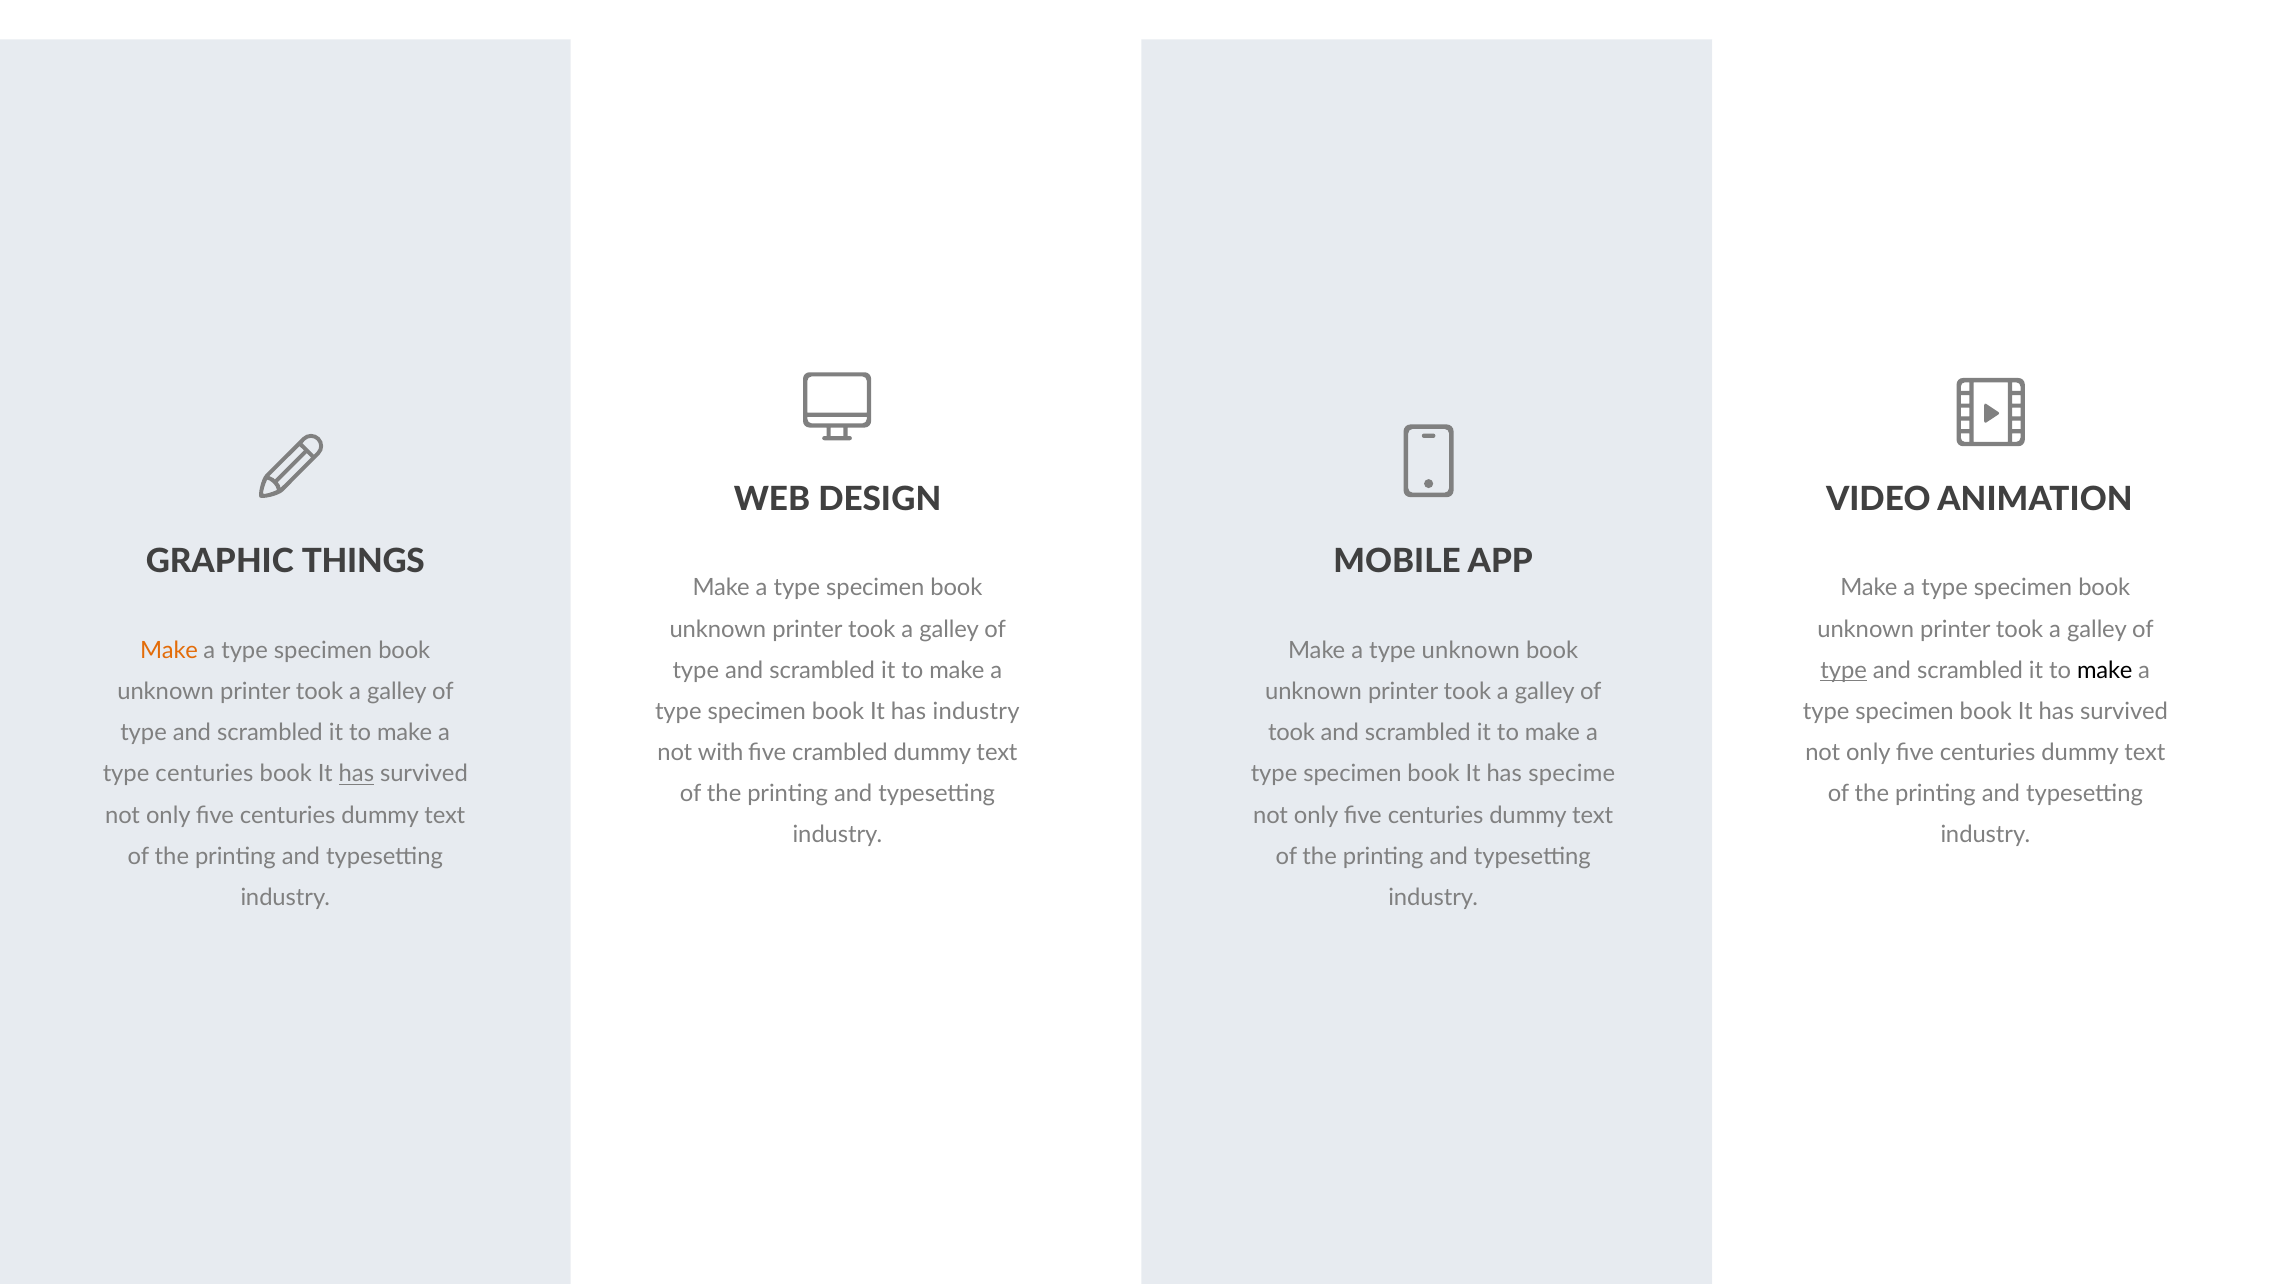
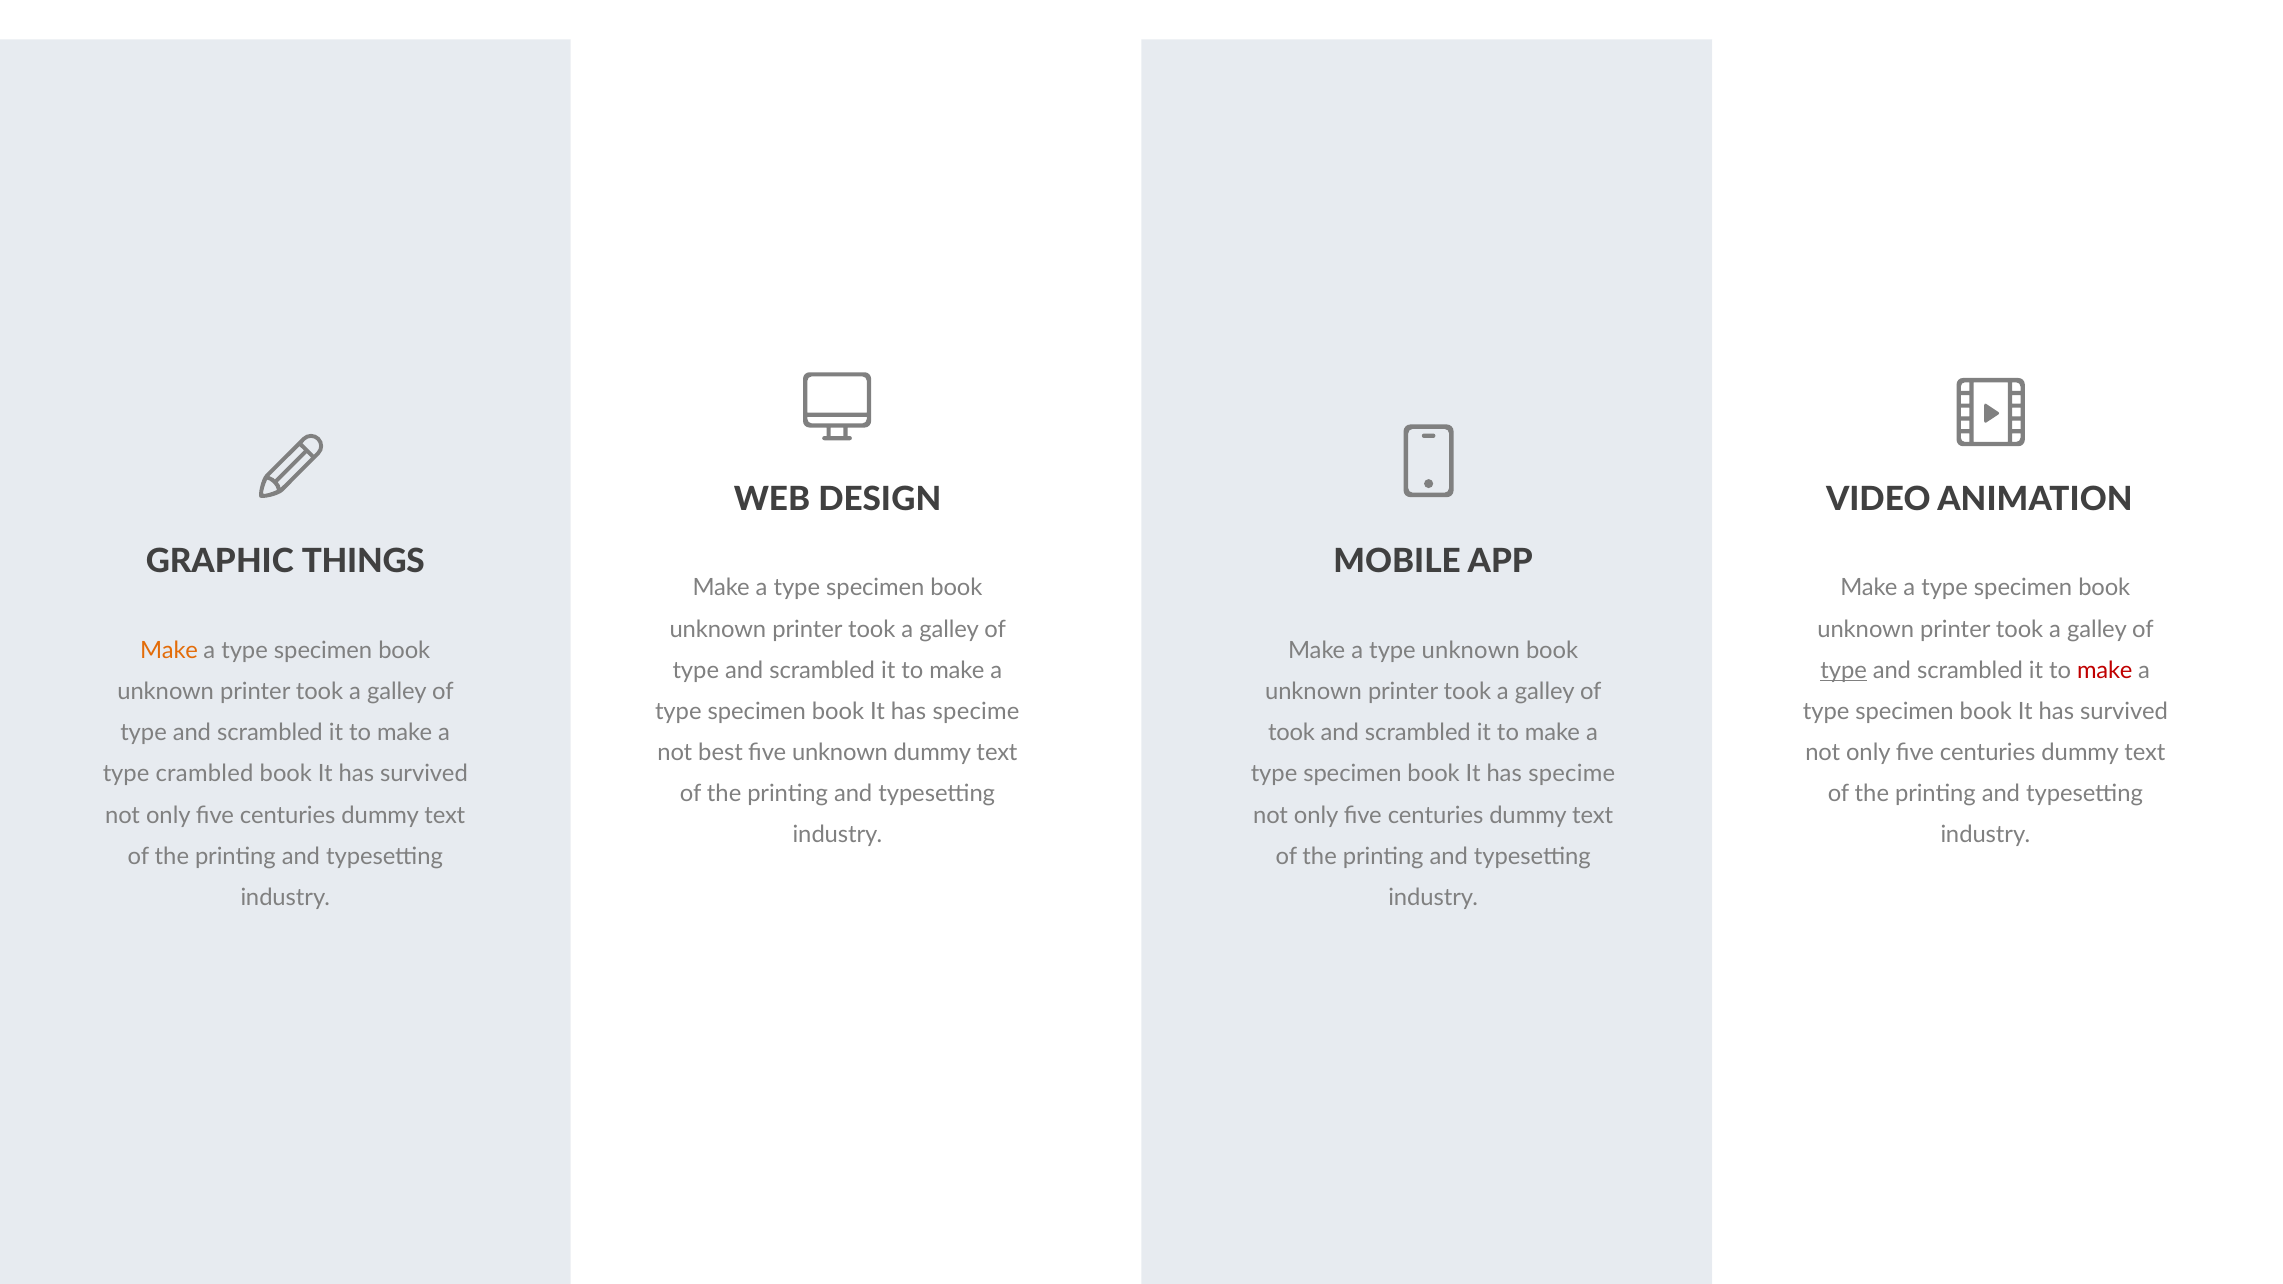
make at (2105, 670) colour: black -> red
industry at (976, 712): industry -> specime
with: with -> best
five crambled: crambled -> unknown
type centuries: centuries -> crambled
has at (356, 774) underline: present -> none
